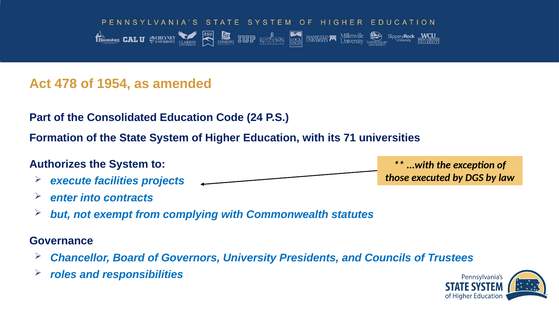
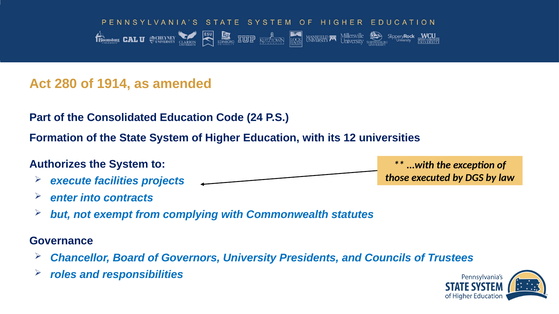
478: 478 -> 280
1954: 1954 -> 1914
71: 71 -> 12
